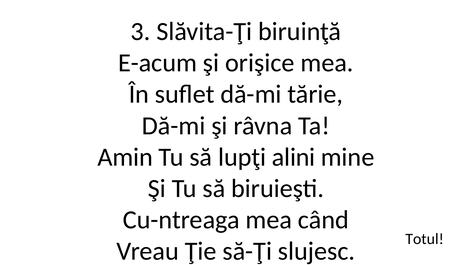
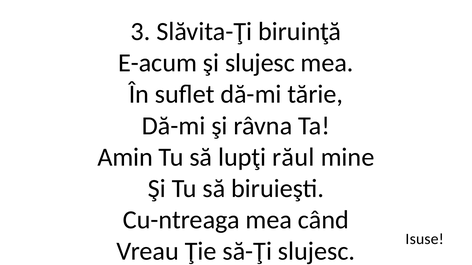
şi orişice: orişice -> slujesc
alini: alini -> răul
Totul: Totul -> Isuse
